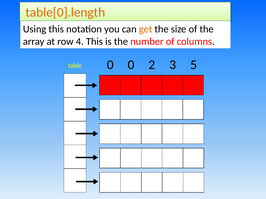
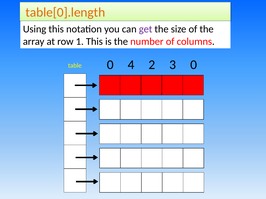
get colour: orange -> purple
4: 4 -> 1
0 0: 0 -> 4
3 5: 5 -> 0
